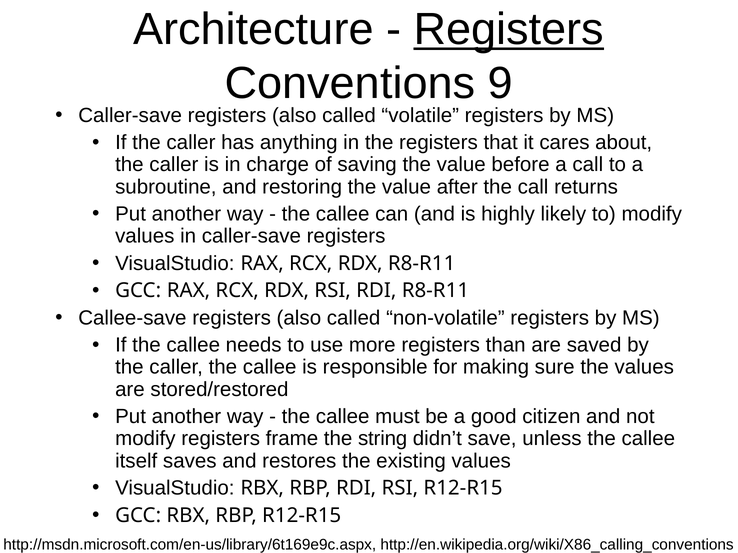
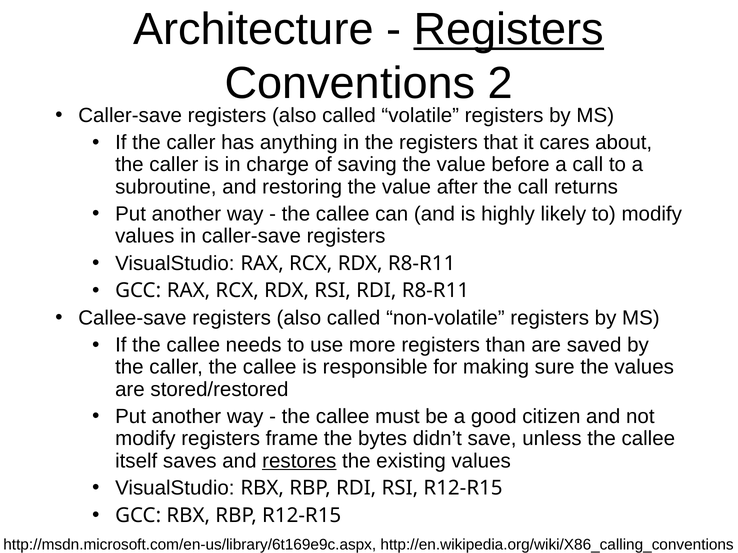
9: 9 -> 2
string: string -> bytes
restores underline: none -> present
